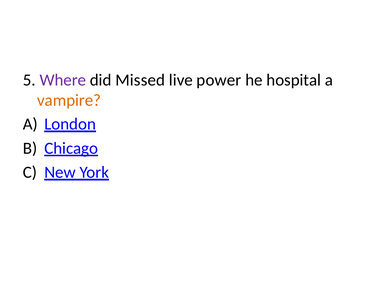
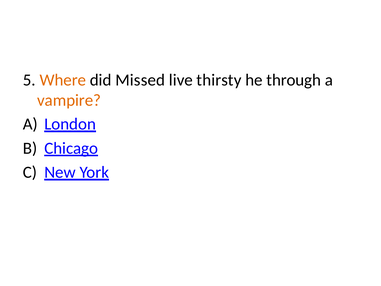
Where colour: purple -> orange
power: power -> thirsty
hospital: hospital -> through
